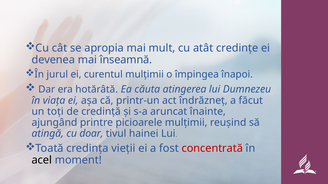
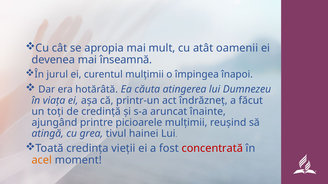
credințe: credințe -> oamenii
doar: doar -> grea
acel colour: black -> orange
